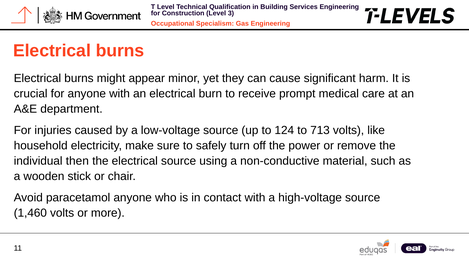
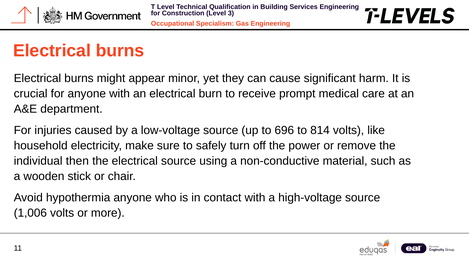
124: 124 -> 696
713: 713 -> 814
paracetamol: paracetamol -> hypothermia
1,460: 1,460 -> 1,006
